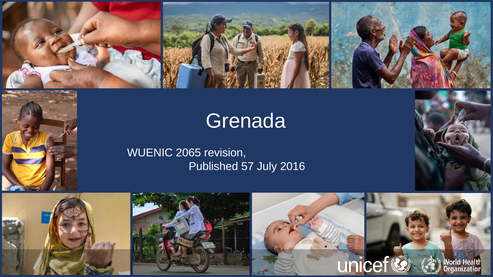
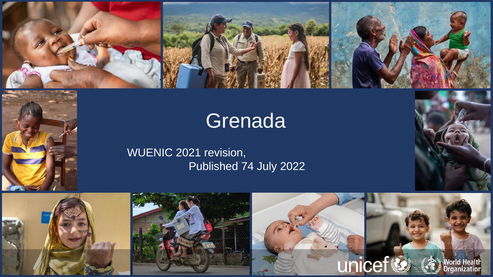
2065: 2065 -> 2021
57: 57 -> 74
2016: 2016 -> 2022
